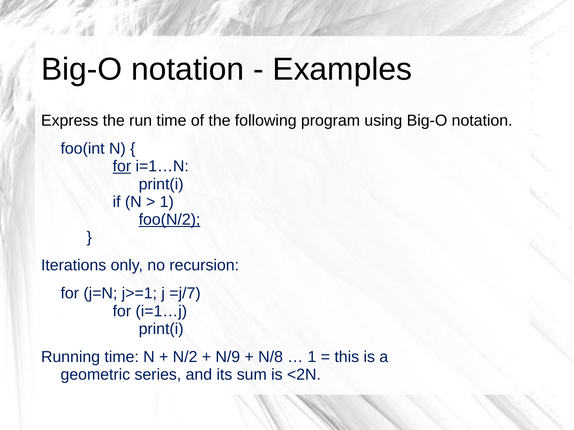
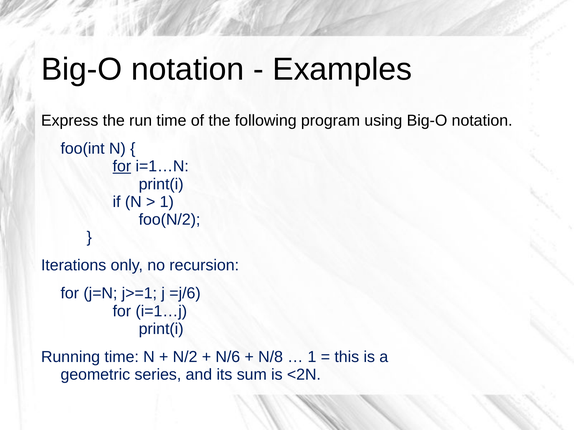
foo(N/2 underline: present -> none
=j/7: =j/7 -> =j/6
N/9: N/9 -> N/6
